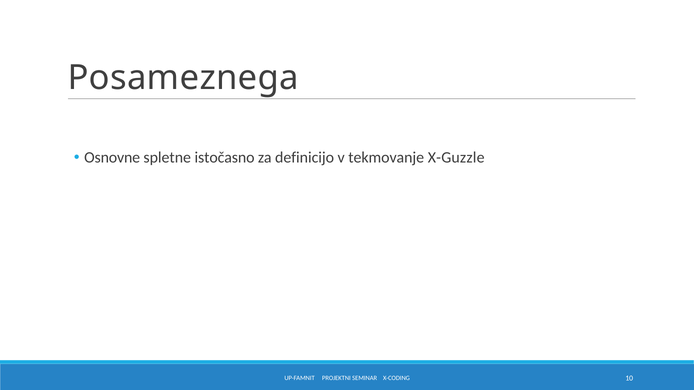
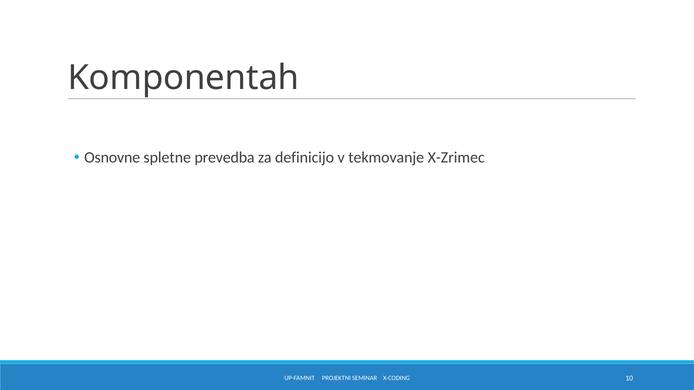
Posameznega: Posameznega -> Komponentah
istočasno: istočasno -> prevedba
X-Guzzle: X-Guzzle -> X-Zrimec
